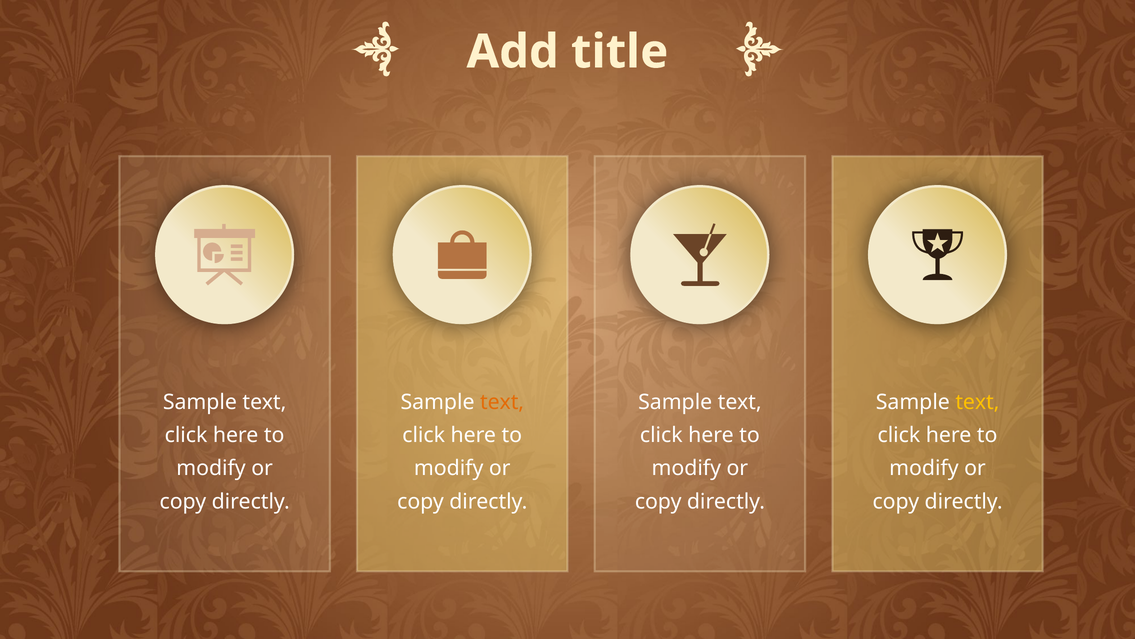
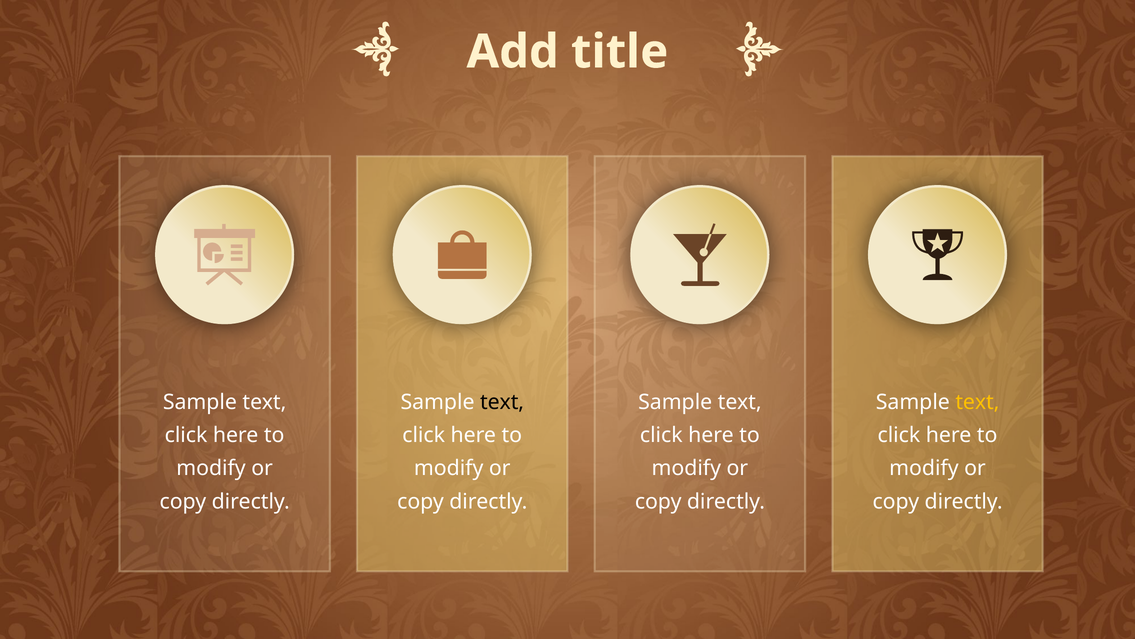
text at (502, 402) colour: orange -> black
